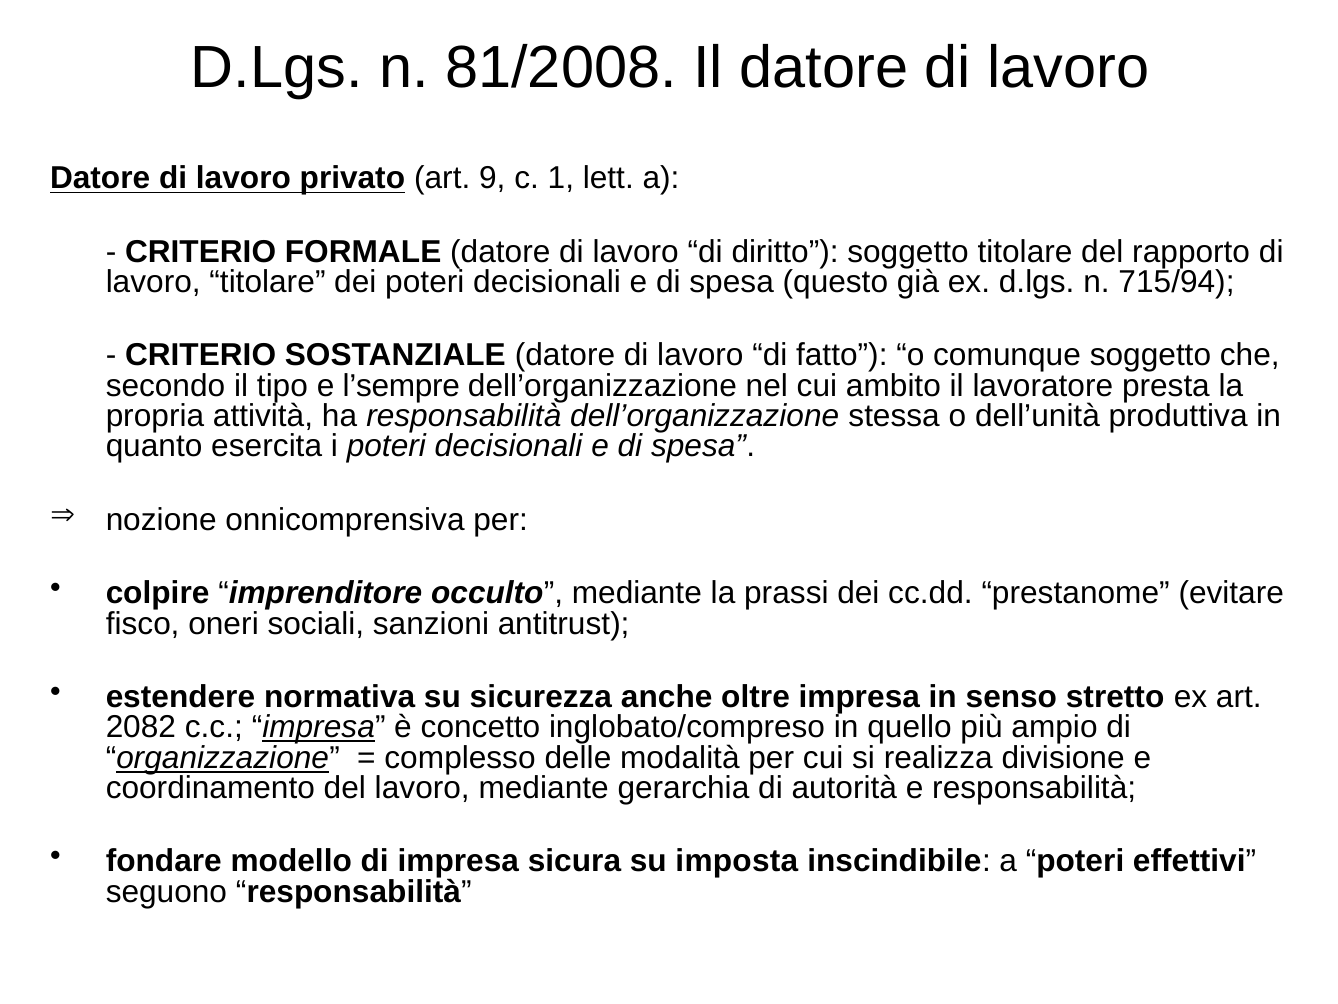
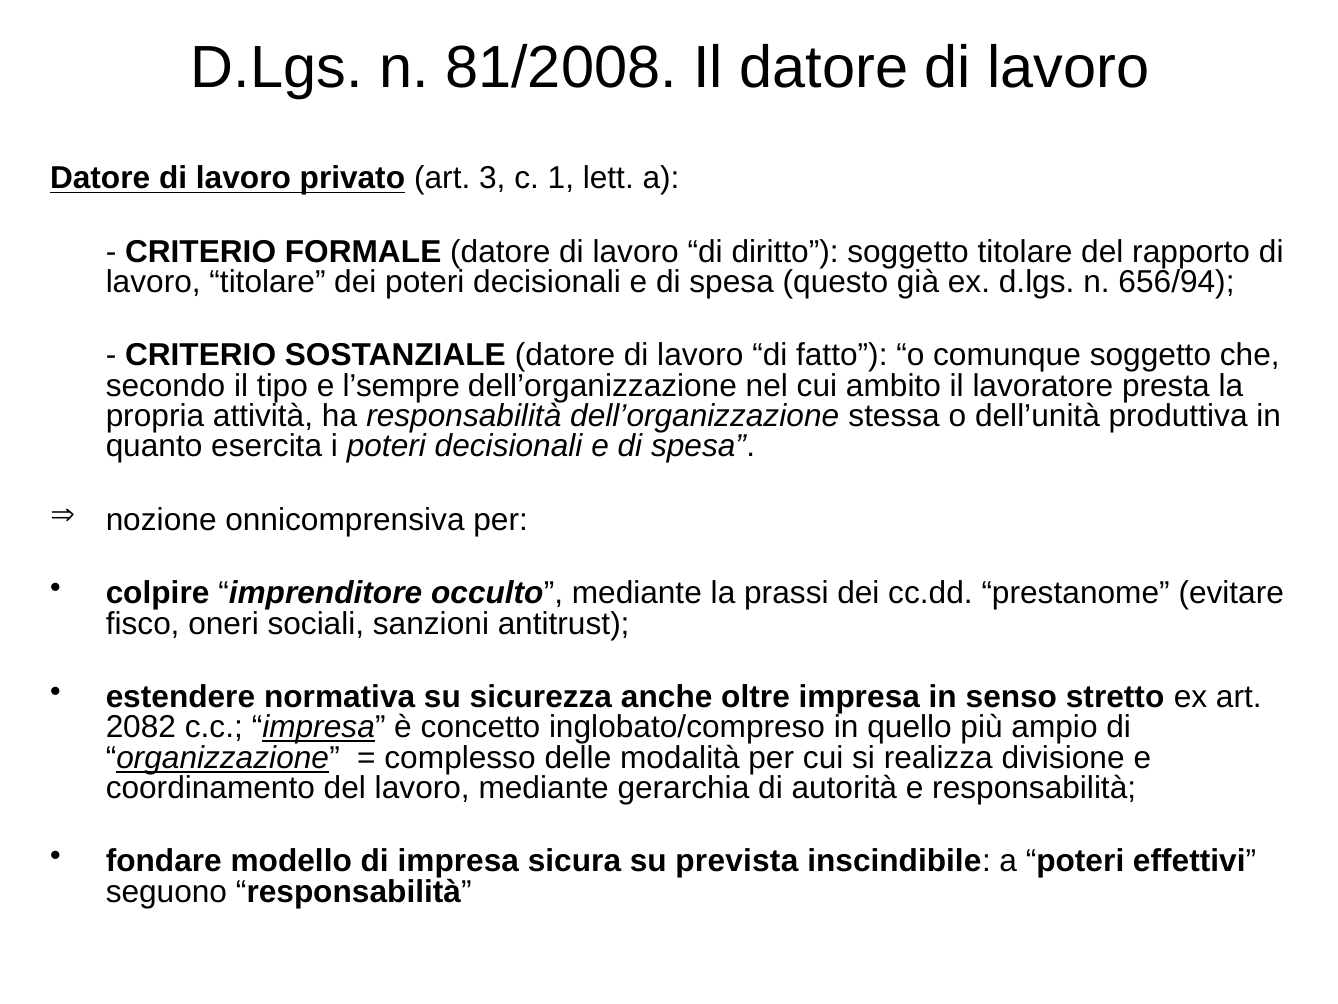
9: 9 -> 3
715/94: 715/94 -> 656/94
imposta: imposta -> prevista
